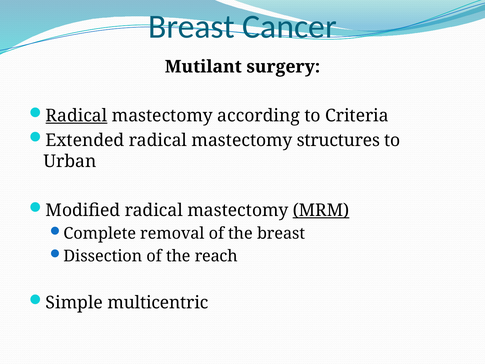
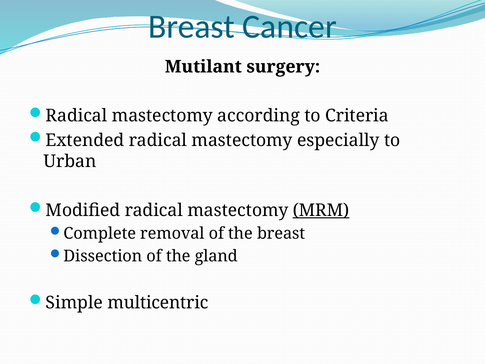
Radical at (76, 116) underline: present -> none
structures: structures -> especially
reach: reach -> gland
